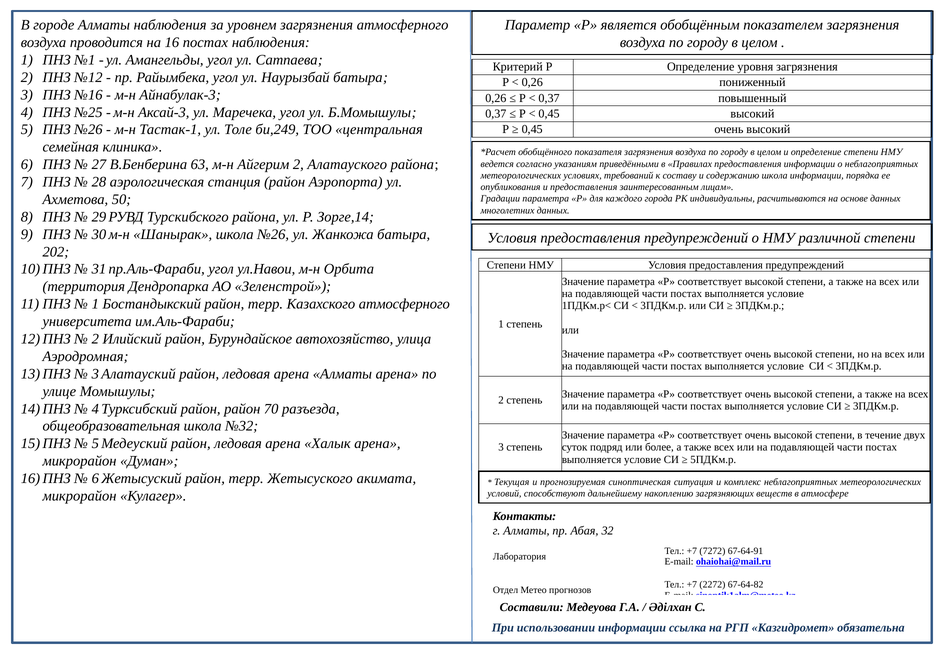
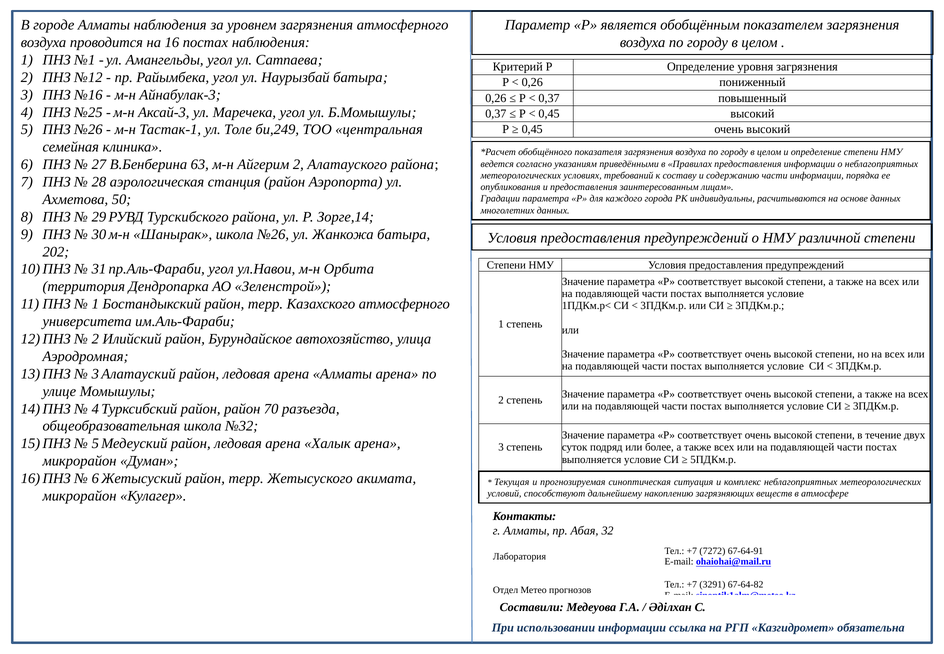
содержанию школа: школа -> части
2272: 2272 -> 3291
